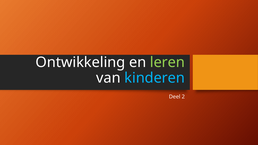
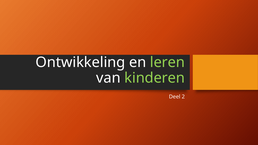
kinderen colour: light blue -> light green
